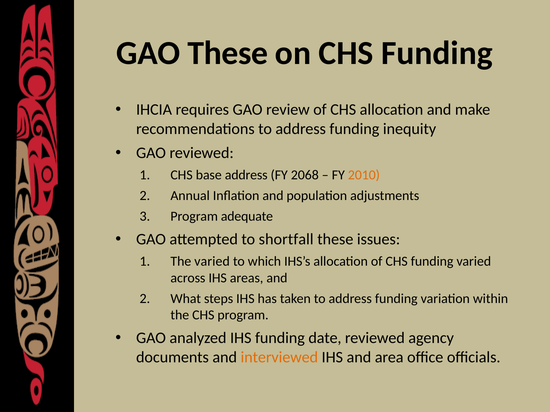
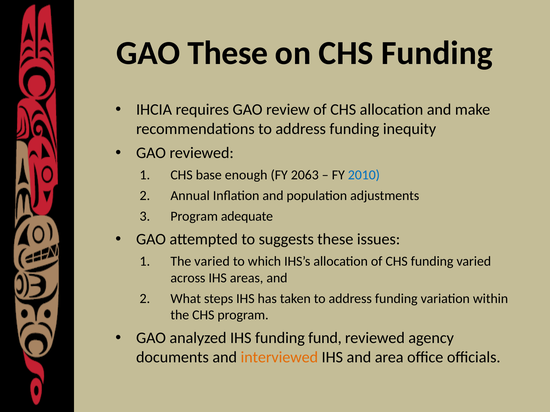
base address: address -> enough
2068: 2068 -> 2063
2010 colour: orange -> blue
shortfall: shortfall -> suggests
date: date -> fund
